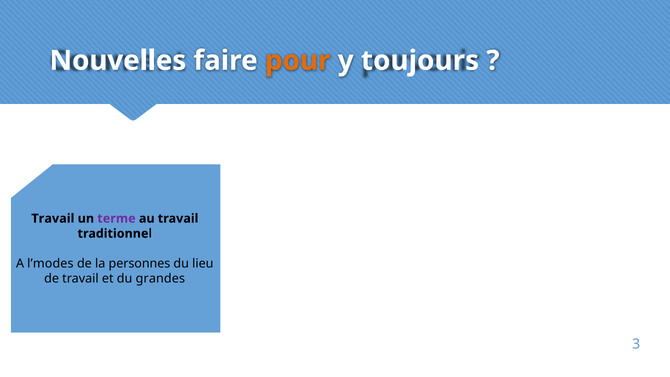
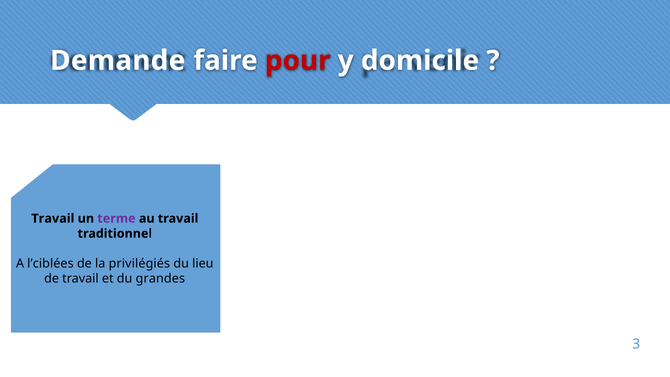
Nouvelles: Nouvelles -> Demande
pour colour: orange -> red
toujours: toujours -> domicile
l’modes: l’modes -> l’ciblées
personnes: personnes -> privilégiés
